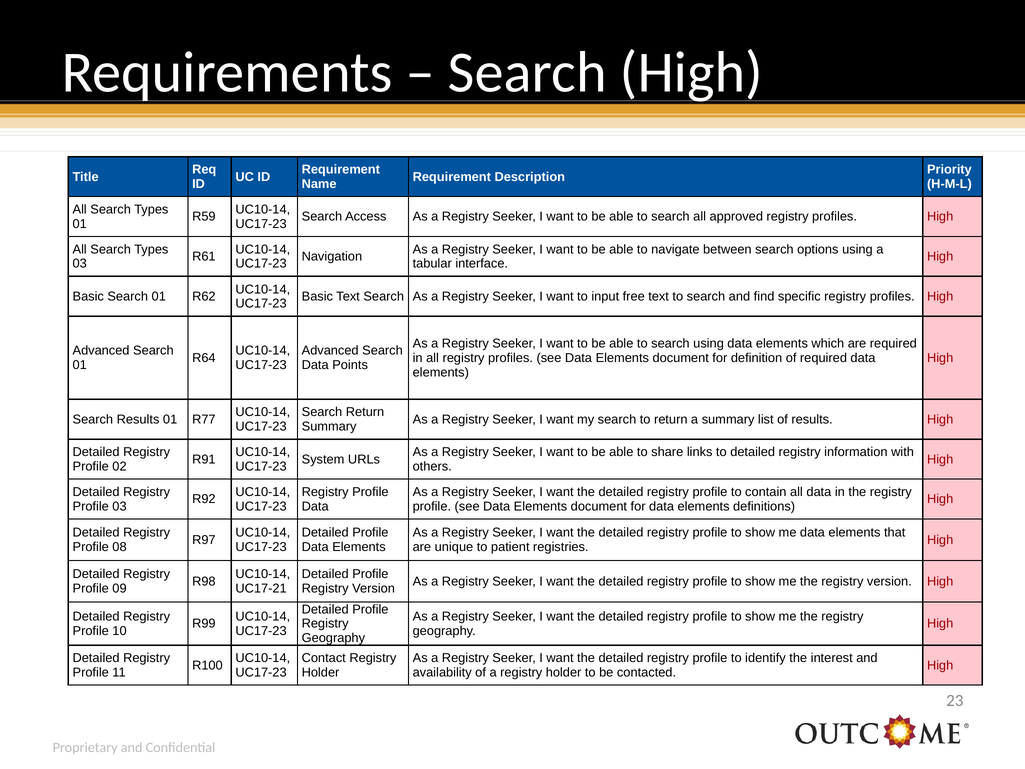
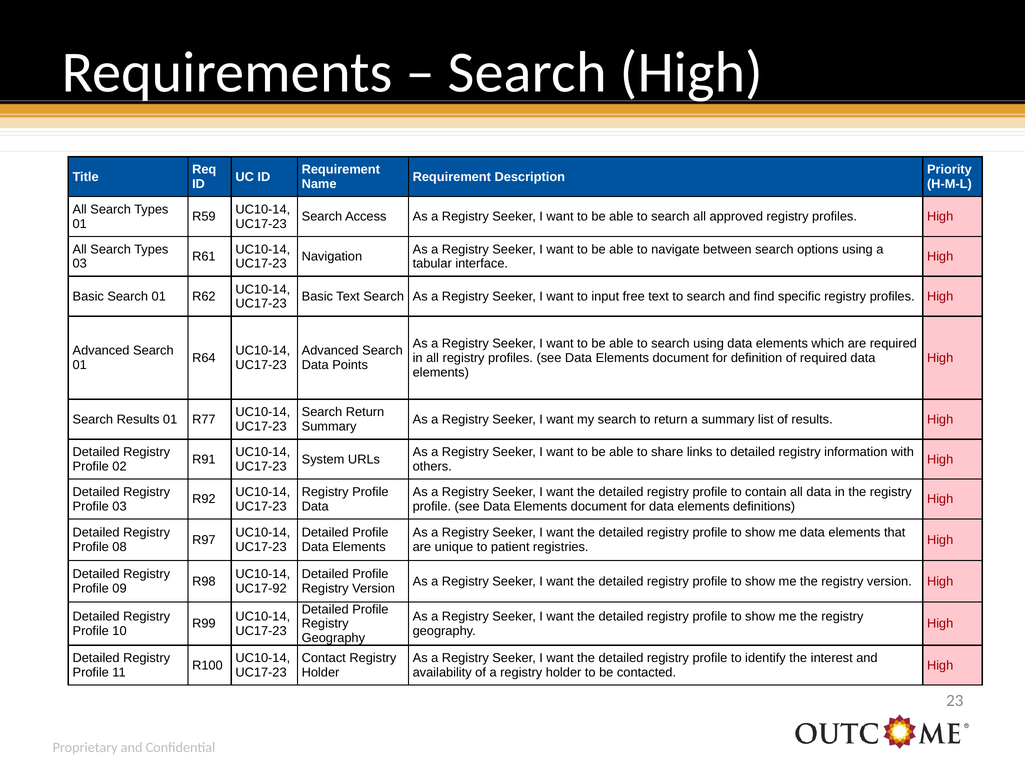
UC17-21: UC17-21 -> UC17-92
